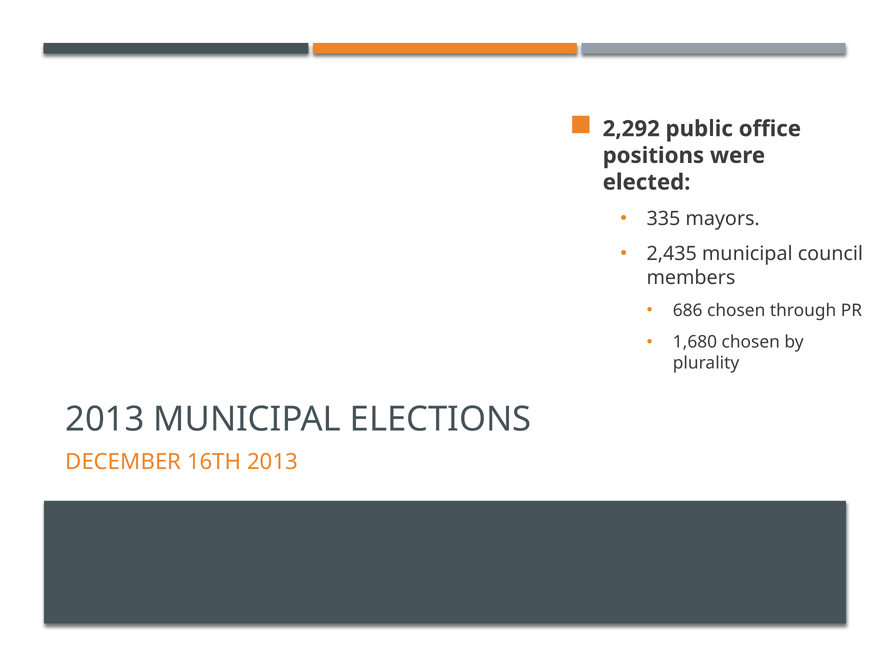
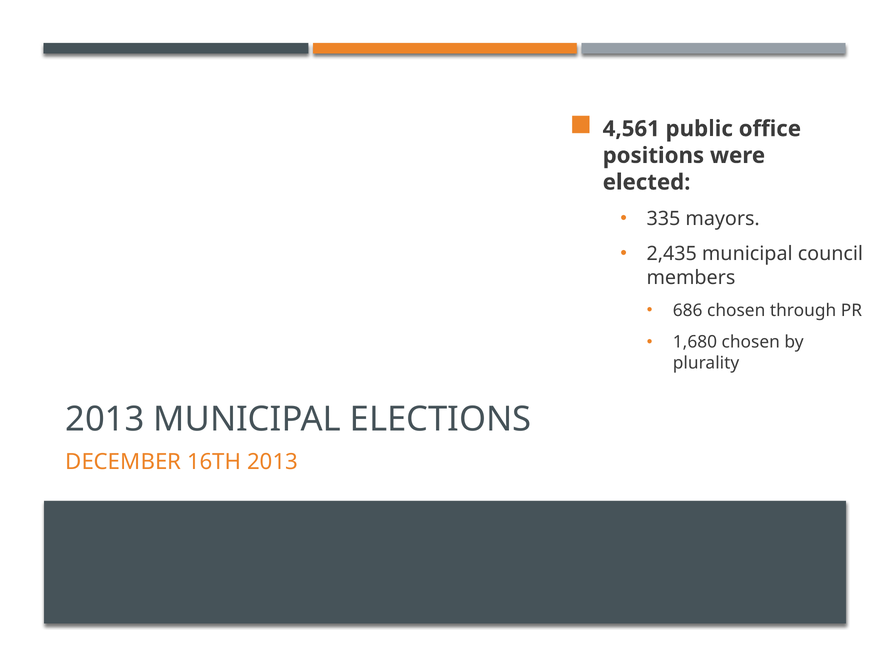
2,292: 2,292 -> 4,561
